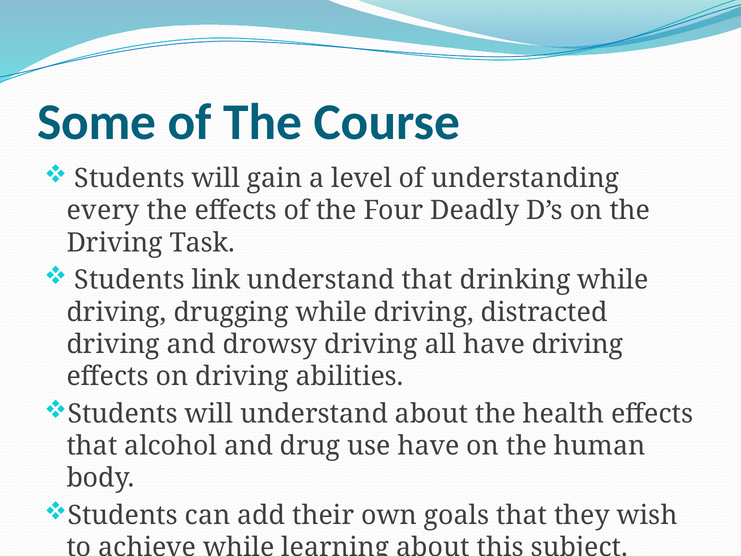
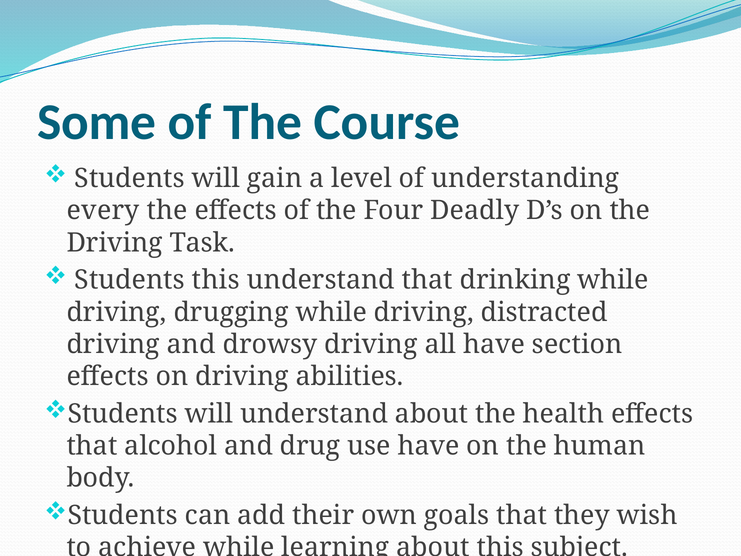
Students link: link -> this
have driving: driving -> section
